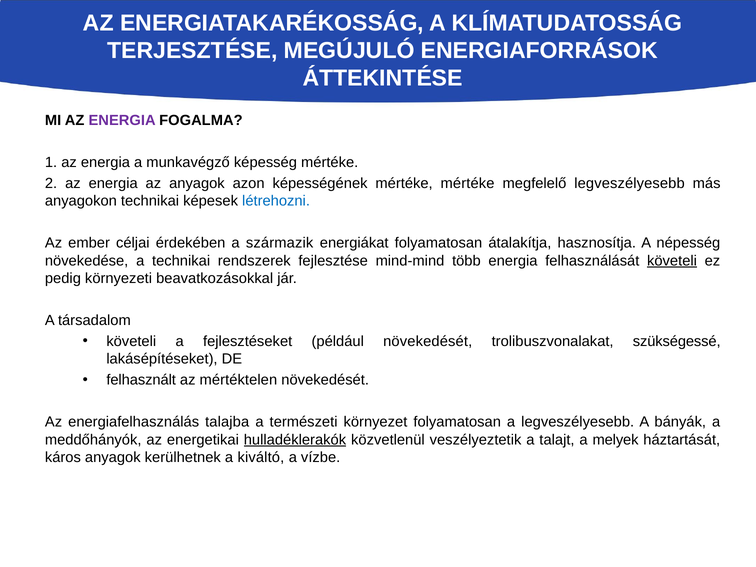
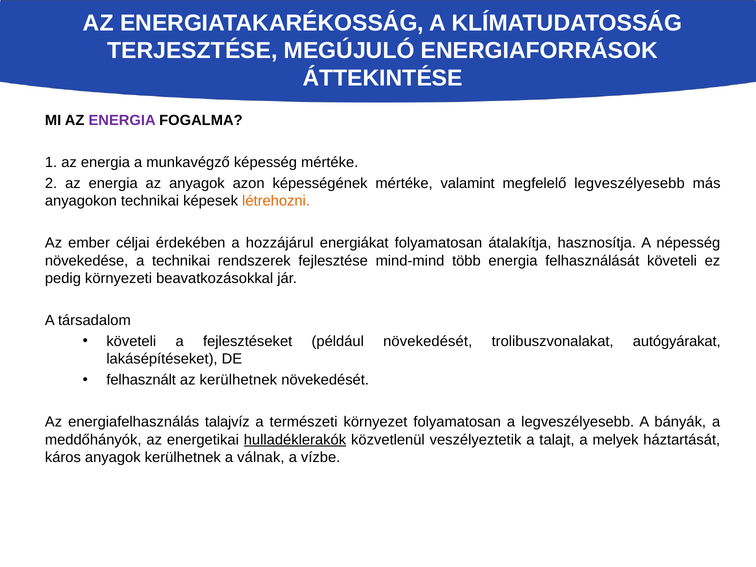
mértéke mértéke: mértéke -> valamint
létrehozni colour: blue -> orange
származik: származik -> hozzájárul
követeli at (672, 261) underline: present -> none
szükségessé: szükségessé -> autógyárakat
az mértéktelen: mértéktelen -> kerülhetnek
talajba: talajba -> talajvíz
kiváltó: kiváltó -> válnak
